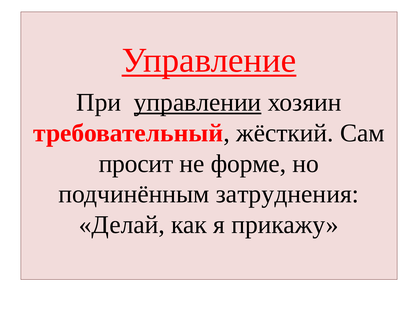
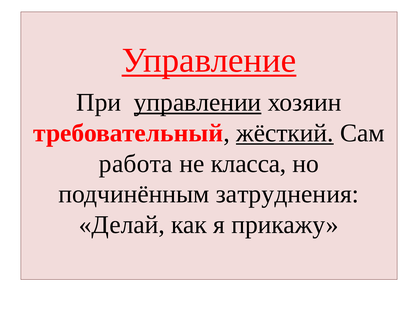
жёсткий underline: none -> present
просит: просит -> работа
форме: форме -> класса
